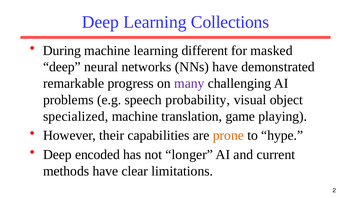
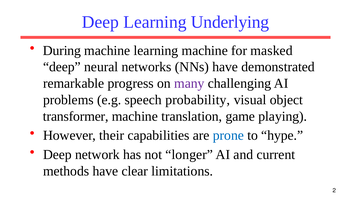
Collections: Collections -> Underlying
learning different: different -> machine
specialized: specialized -> transformer
prone colour: orange -> blue
encoded: encoded -> network
